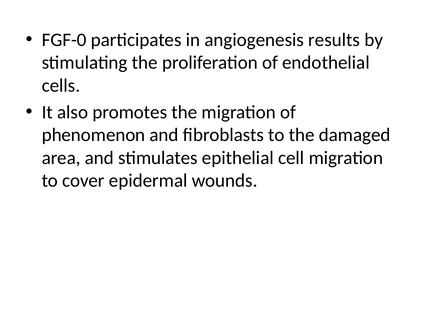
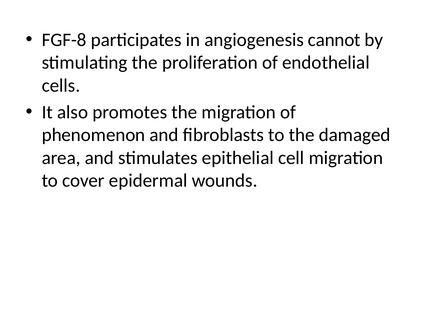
FGF-0: FGF-0 -> FGF-8
results: results -> cannot
